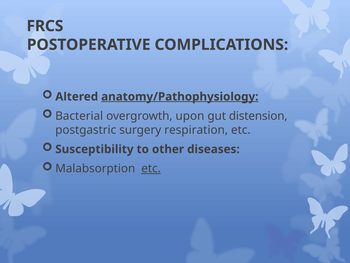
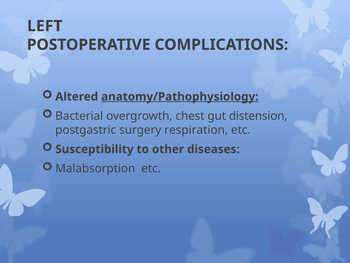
FRCS: FRCS -> LEFT
upon: upon -> chest
etc at (151, 168) underline: present -> none
